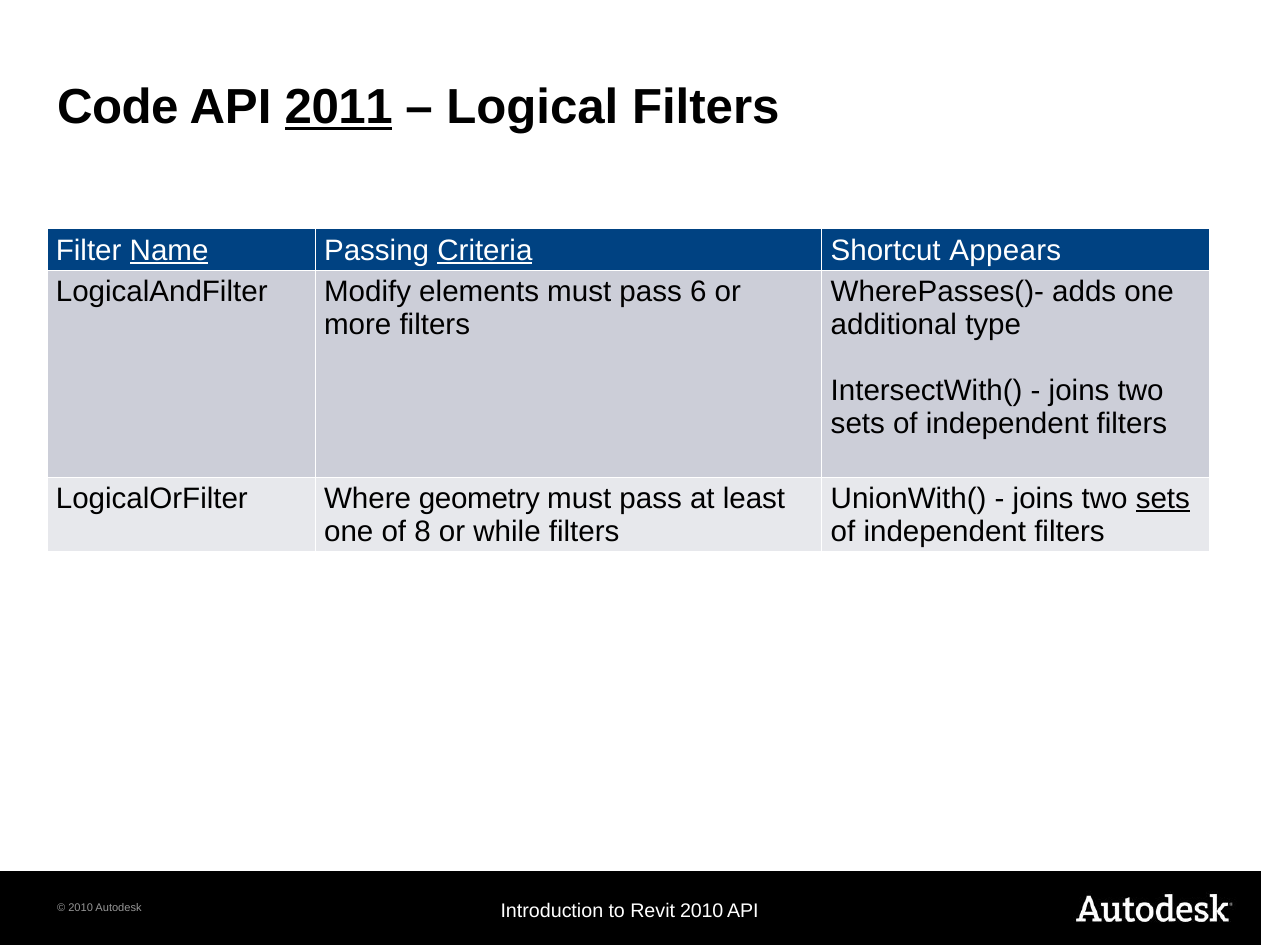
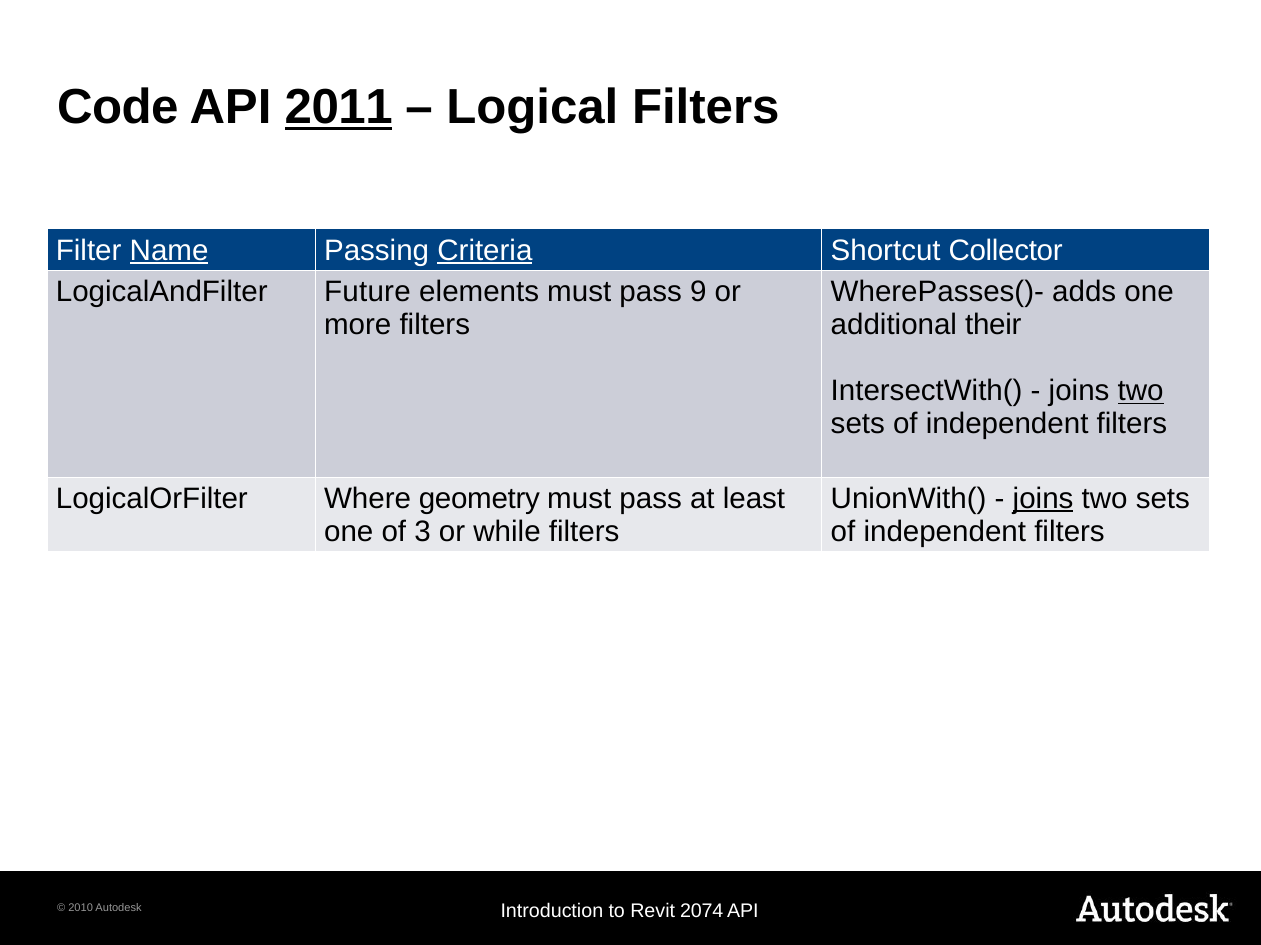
Appears: Appears -> Collector
Modify: Modify -> Future
6: 6 -> 9
type: type -> their
two at (1141, 391) underline: none -> present
joins at (1043, 499) underline: none -> present
sets at (1163, 499) underline: present -> none
8: 8 -> 3
Revit 2010: 2010 -> 2074
